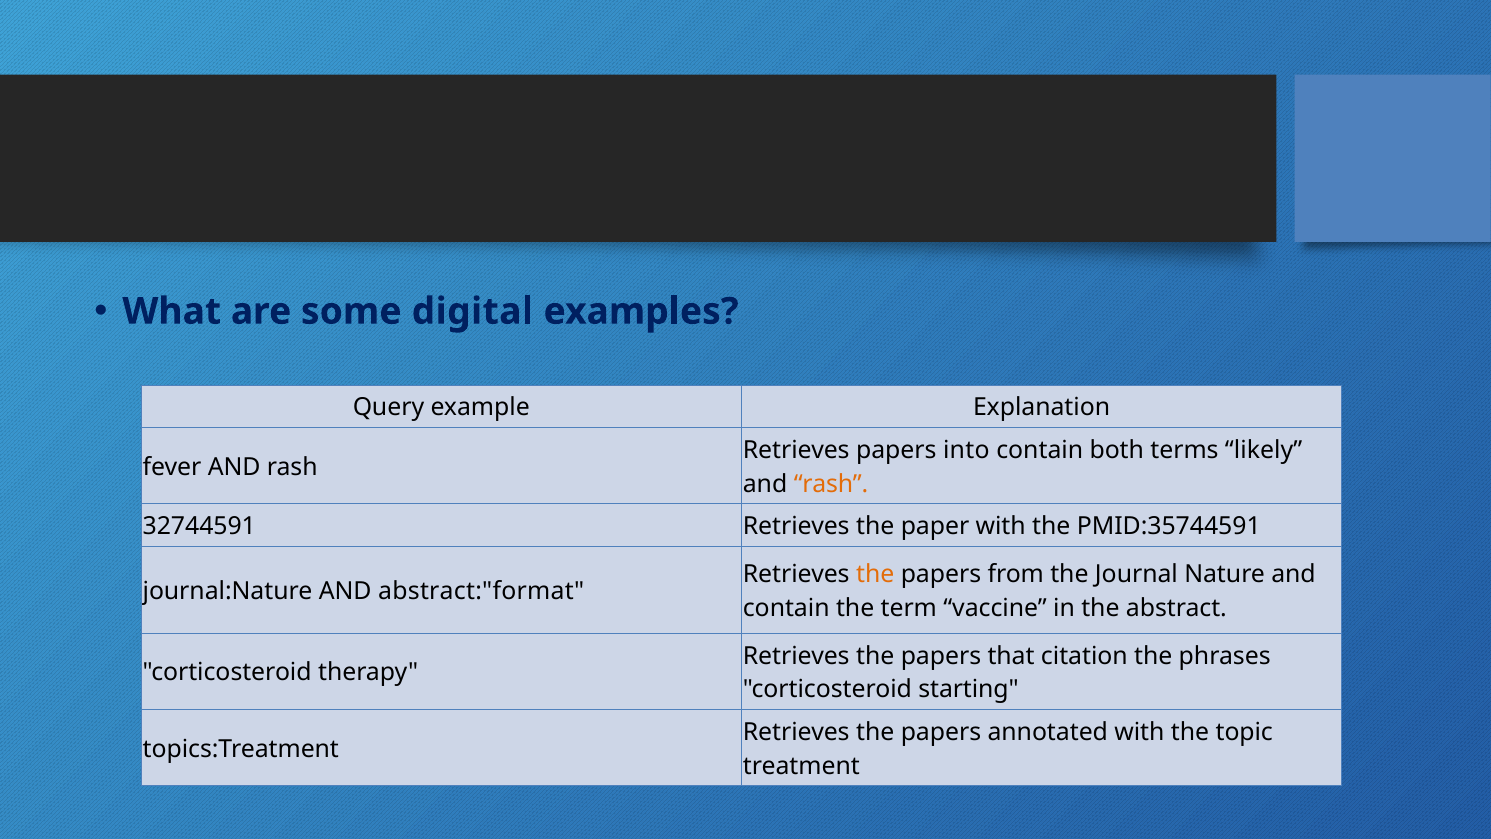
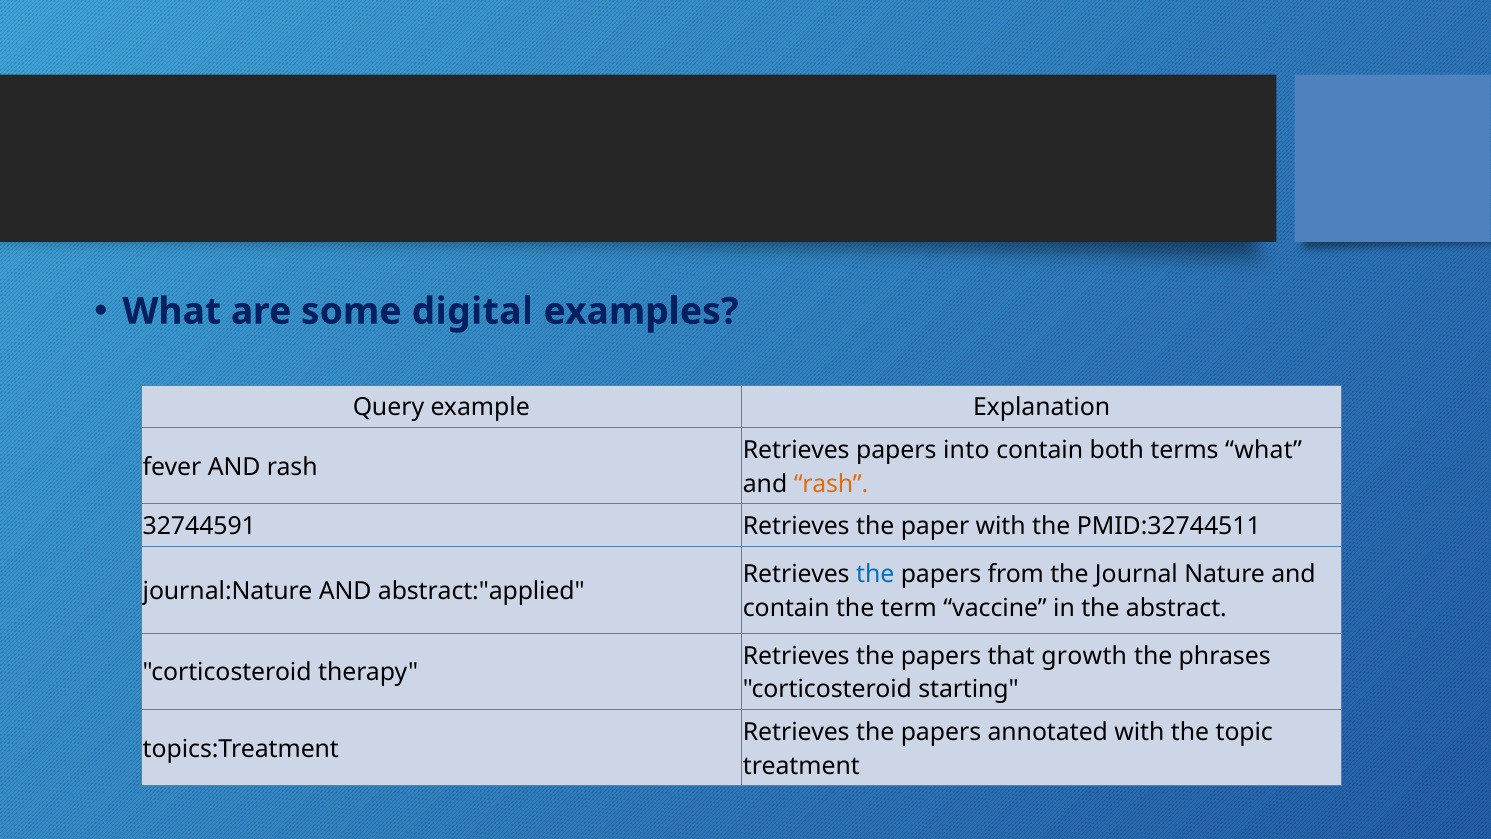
terms likely: likely -> what
PMID:35744591: PMID:35744591 -> PMID:32744511
the at (875, 574) colour: orange -> blue
abstract:"format: abstract:"format -> abstract:"applied
citation: citation -> growth
